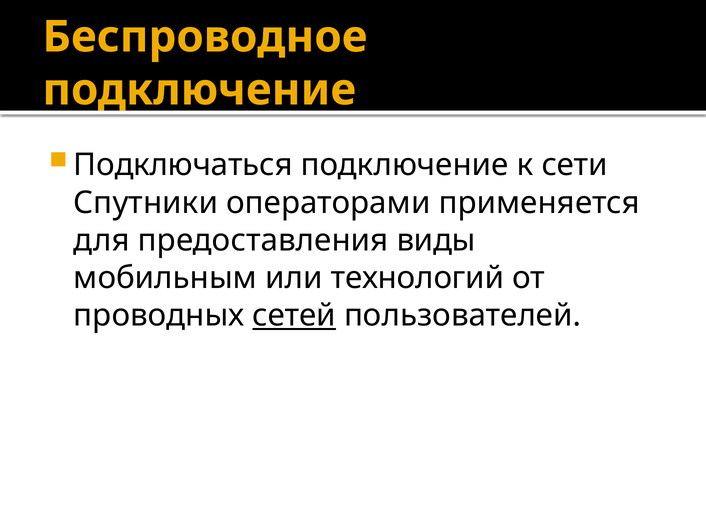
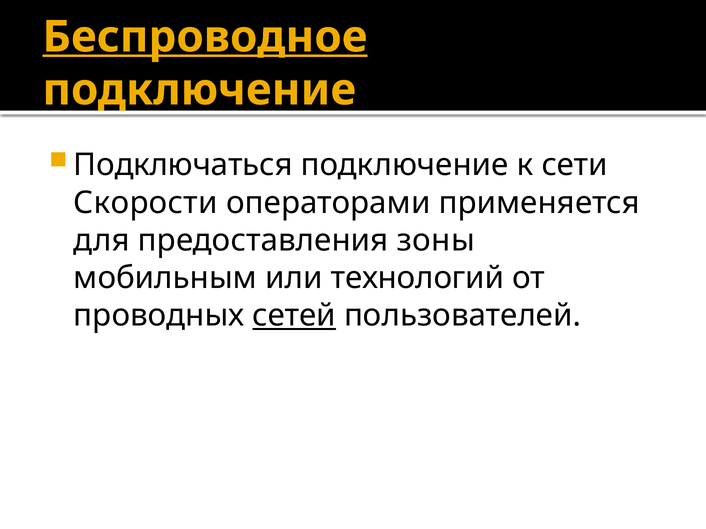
Беспроводное underline: none -> present
Спутники: Спутники -> Скорости
виды: виды -> зоны
